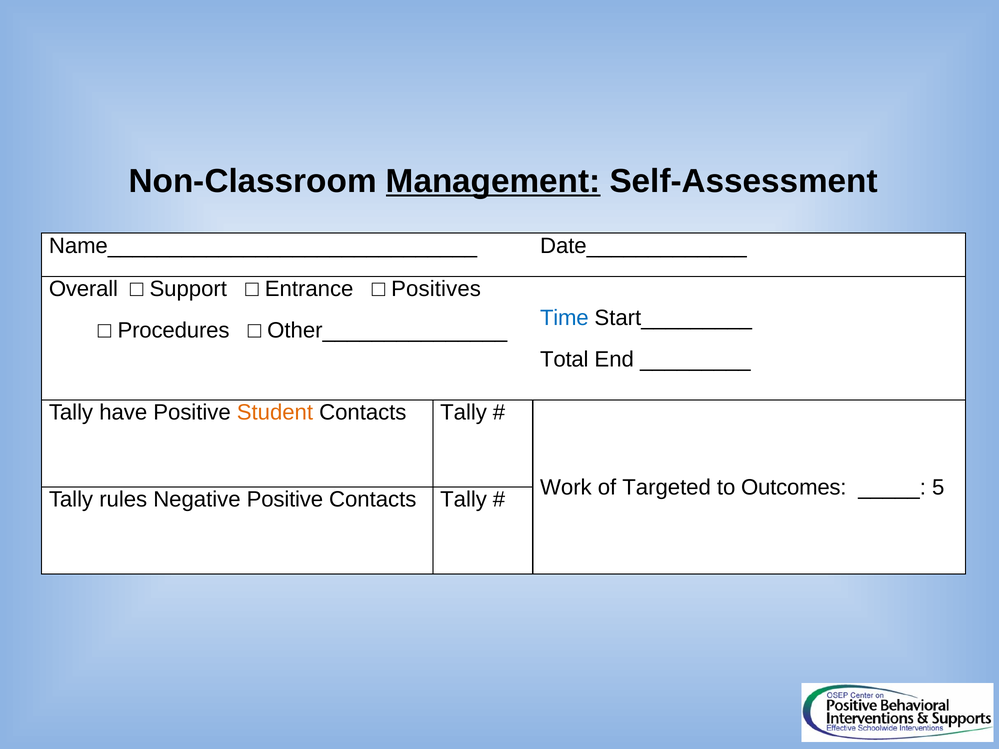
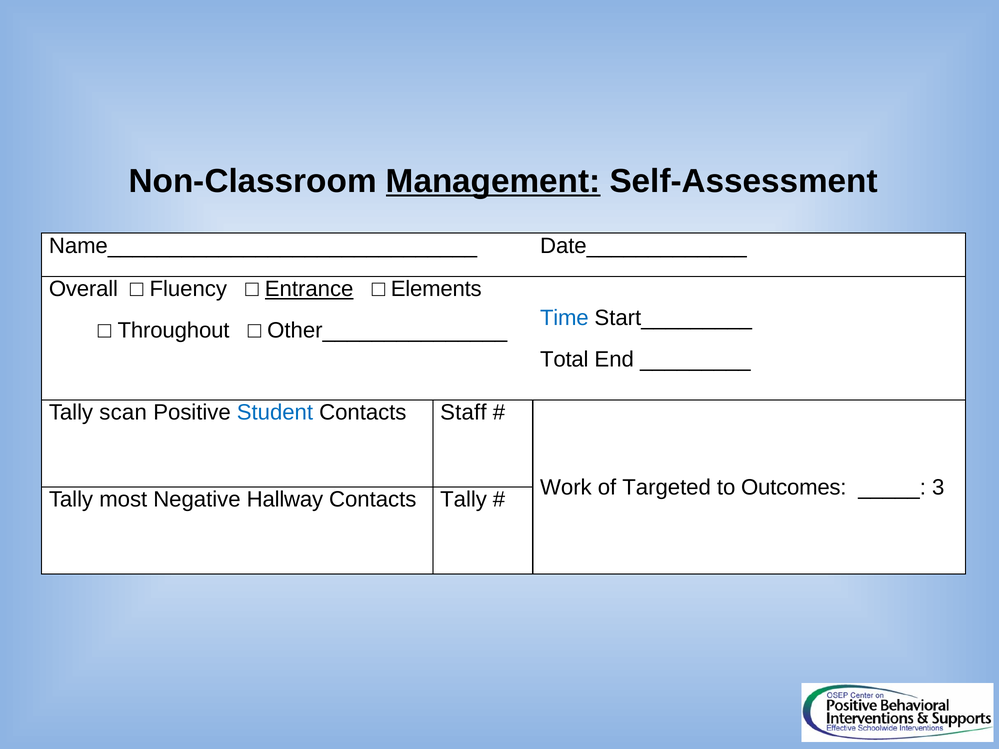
Support: Support -> Fluency
Entrance underline: none -> present
Positives: Positives -> Elements
Procedures: Procedures -> Throughout
have: have -> scan
Student colour: orange -> blue
Tally at (464, 413): Tally -> Staff
5: 5 -> 3
rules: rules -> most
Negative Positive: Positive -> Hallway
